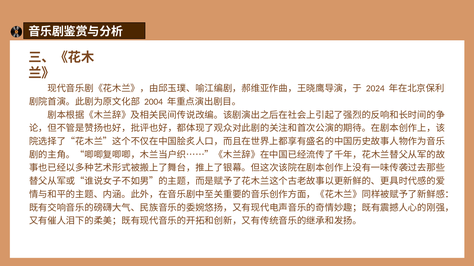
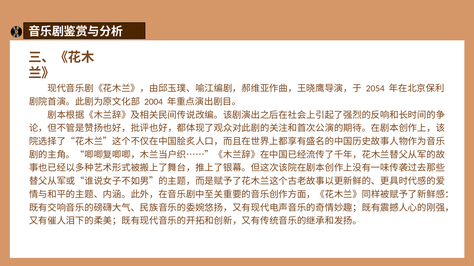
2024: 2024 -> 2054
